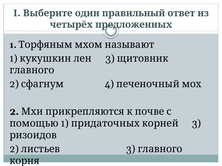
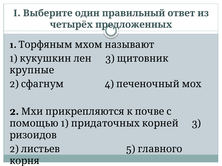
главного at (32, 70): главного -> крупные
листьев 3: 3 -> 5
